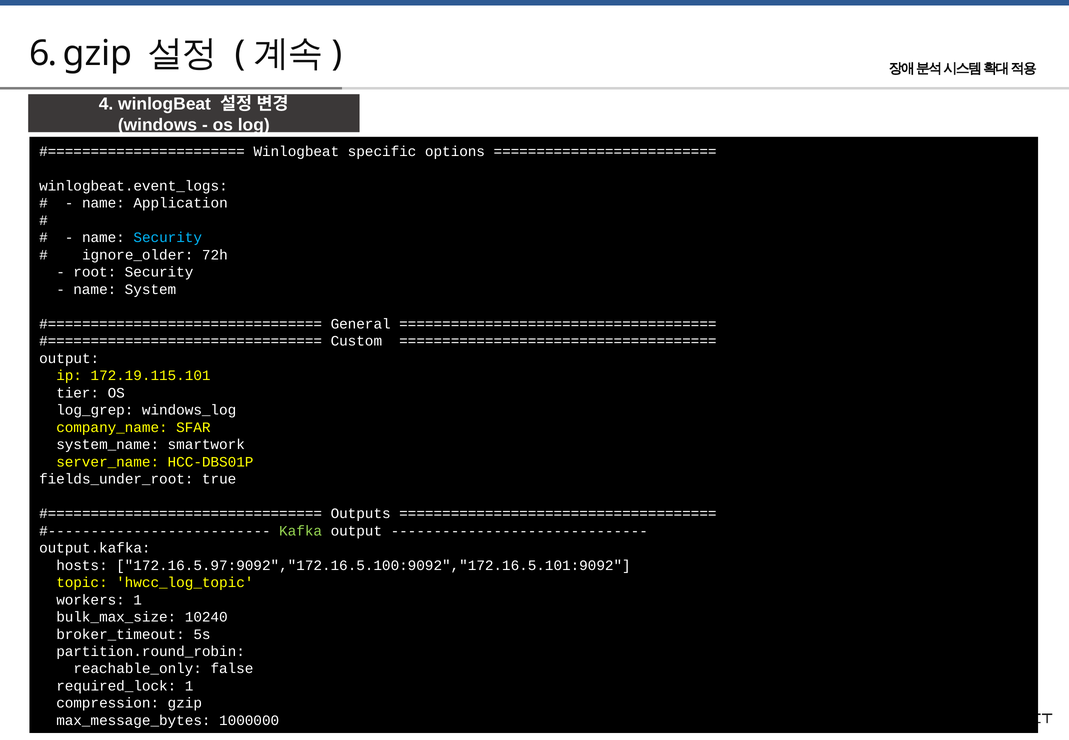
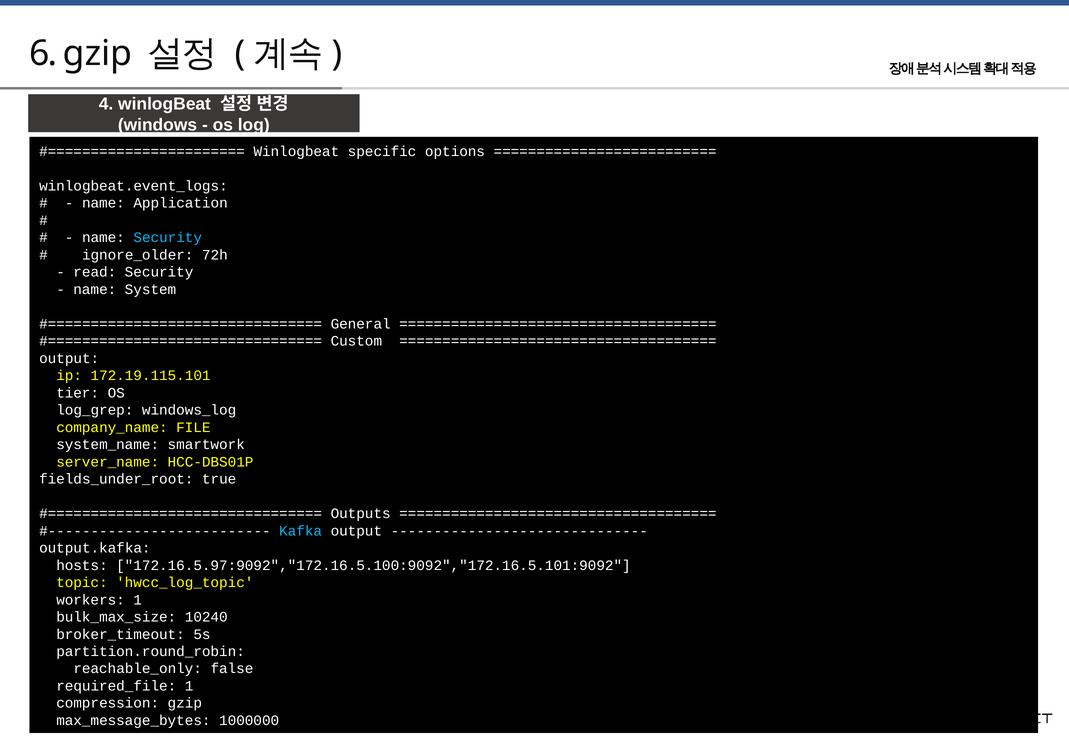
root: root -> read
SFAR: SFAR -> FILE
Kafka colour: light green -> light blue
required_lock: required_lock -> required_file
